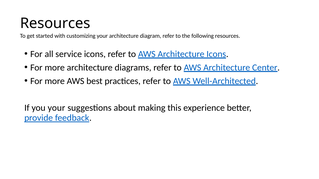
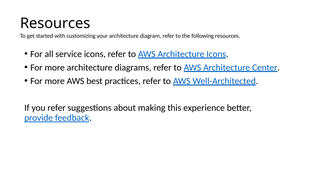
you your: your -> refer
